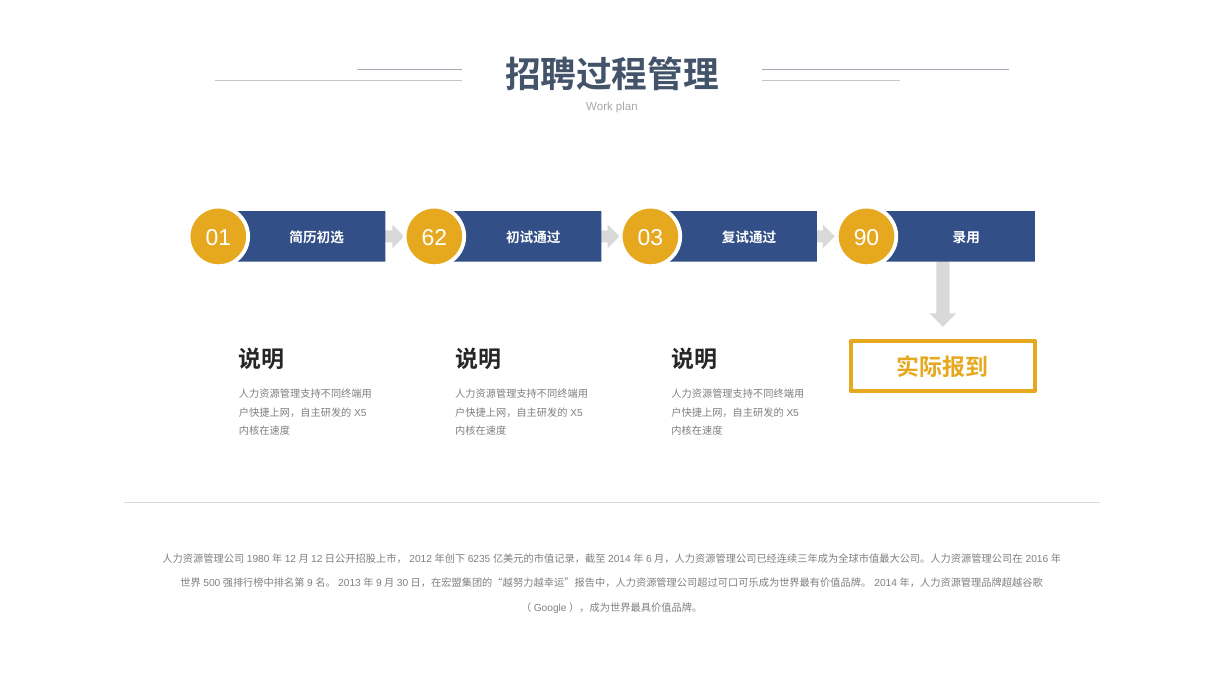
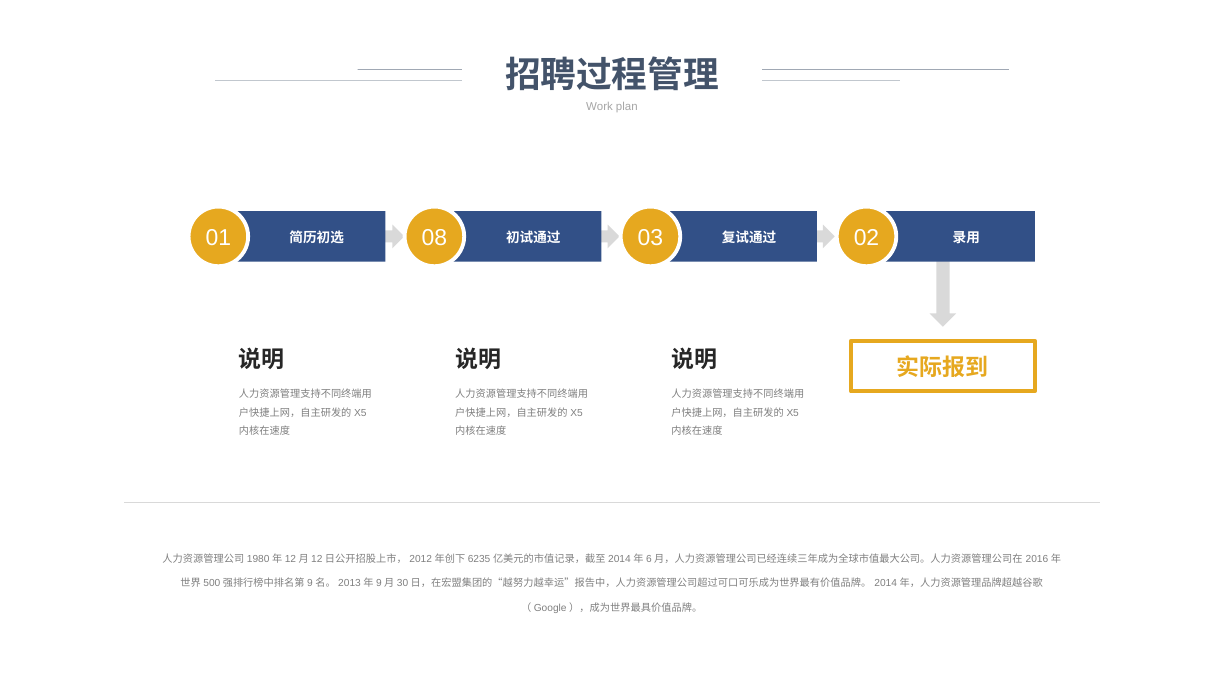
62: 62 -> 08
90: 90 -> 02
